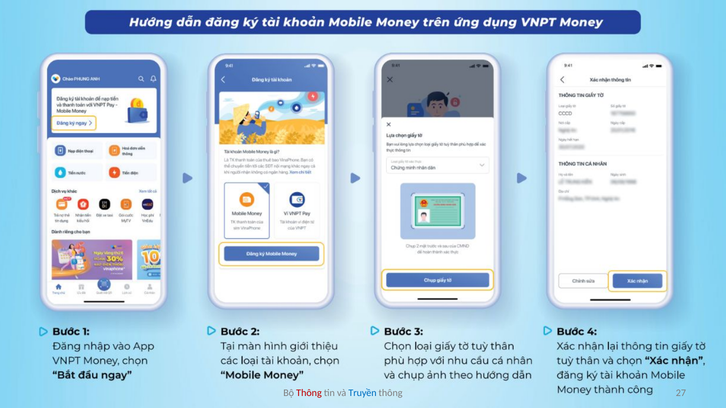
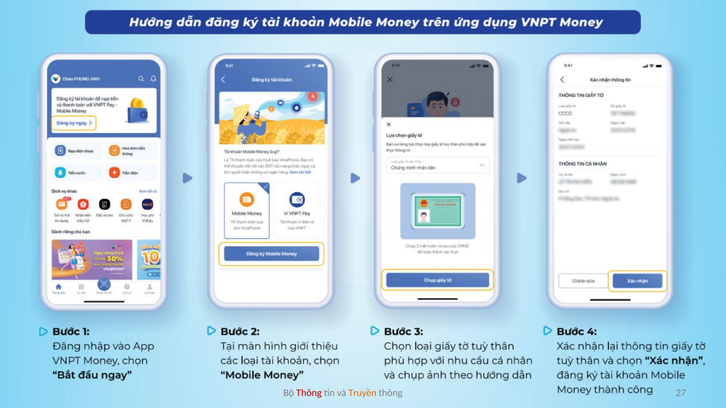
Truyền colour: blue -> orange
